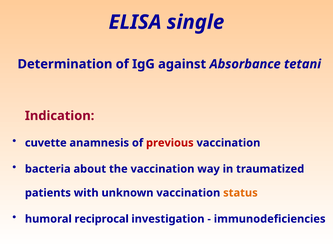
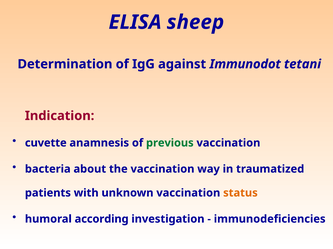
single: single -> sheep
Absorbance: Absorbance -> Immunodot
previous colour: red -> green
reciprocal: reciprocal -> according
